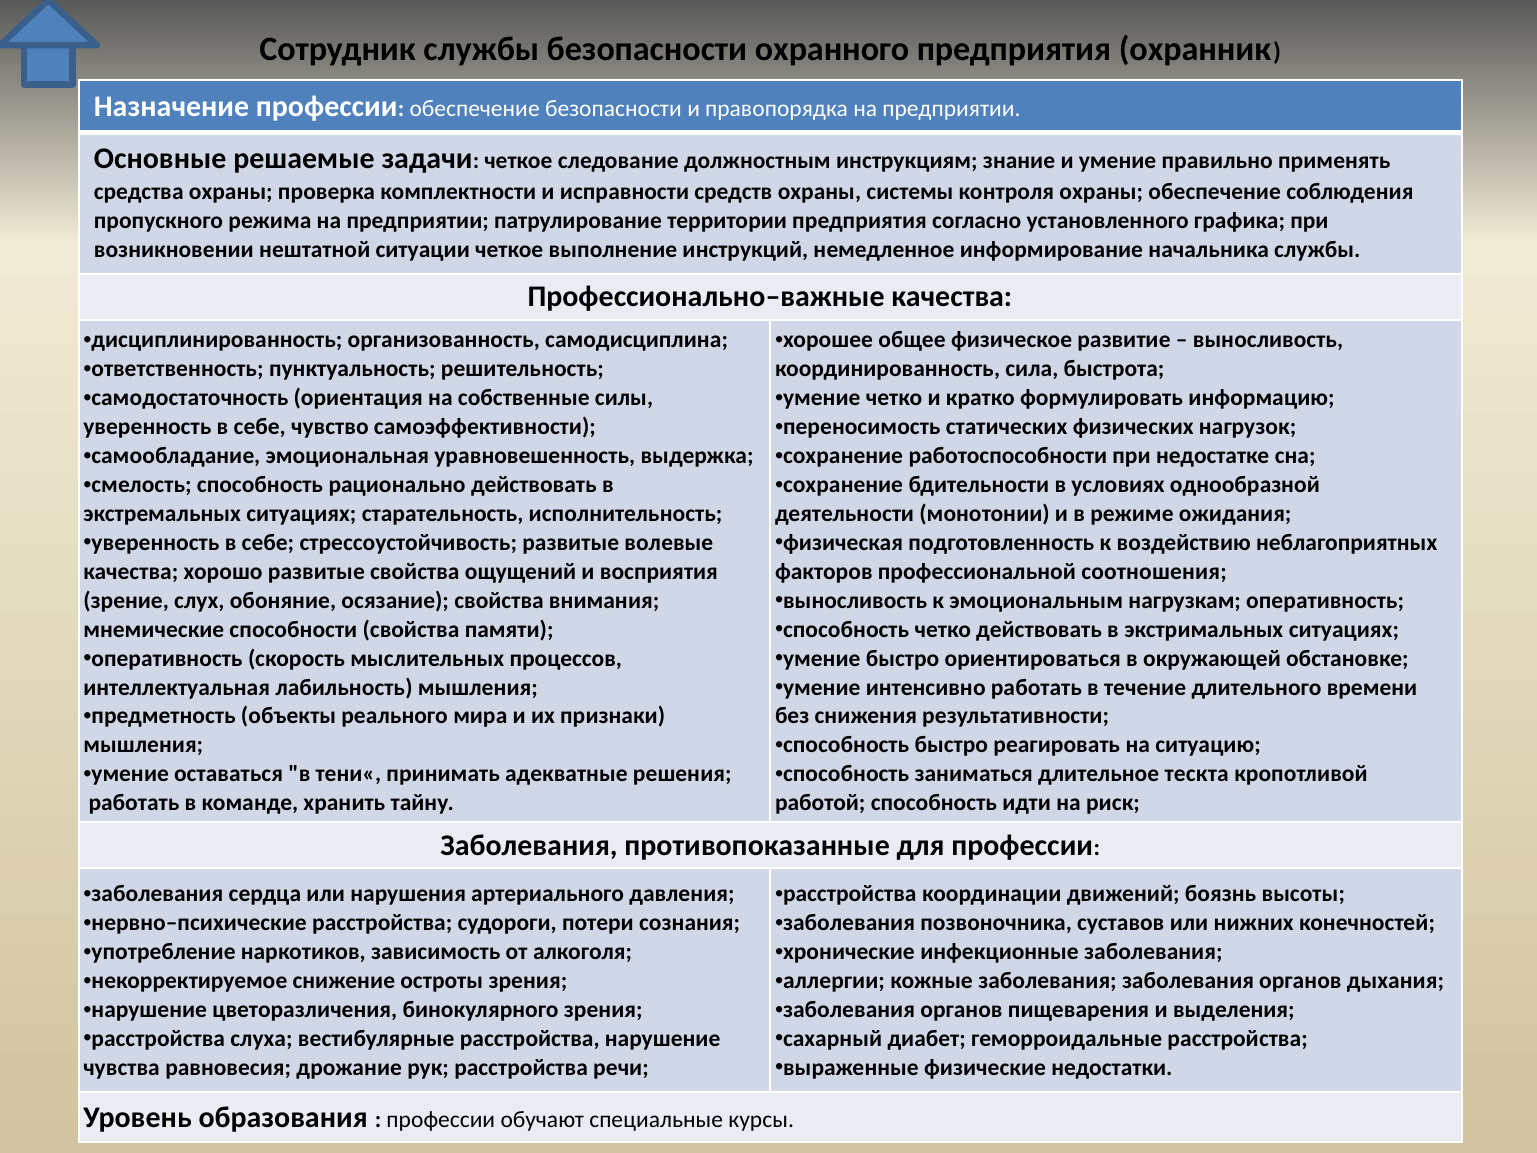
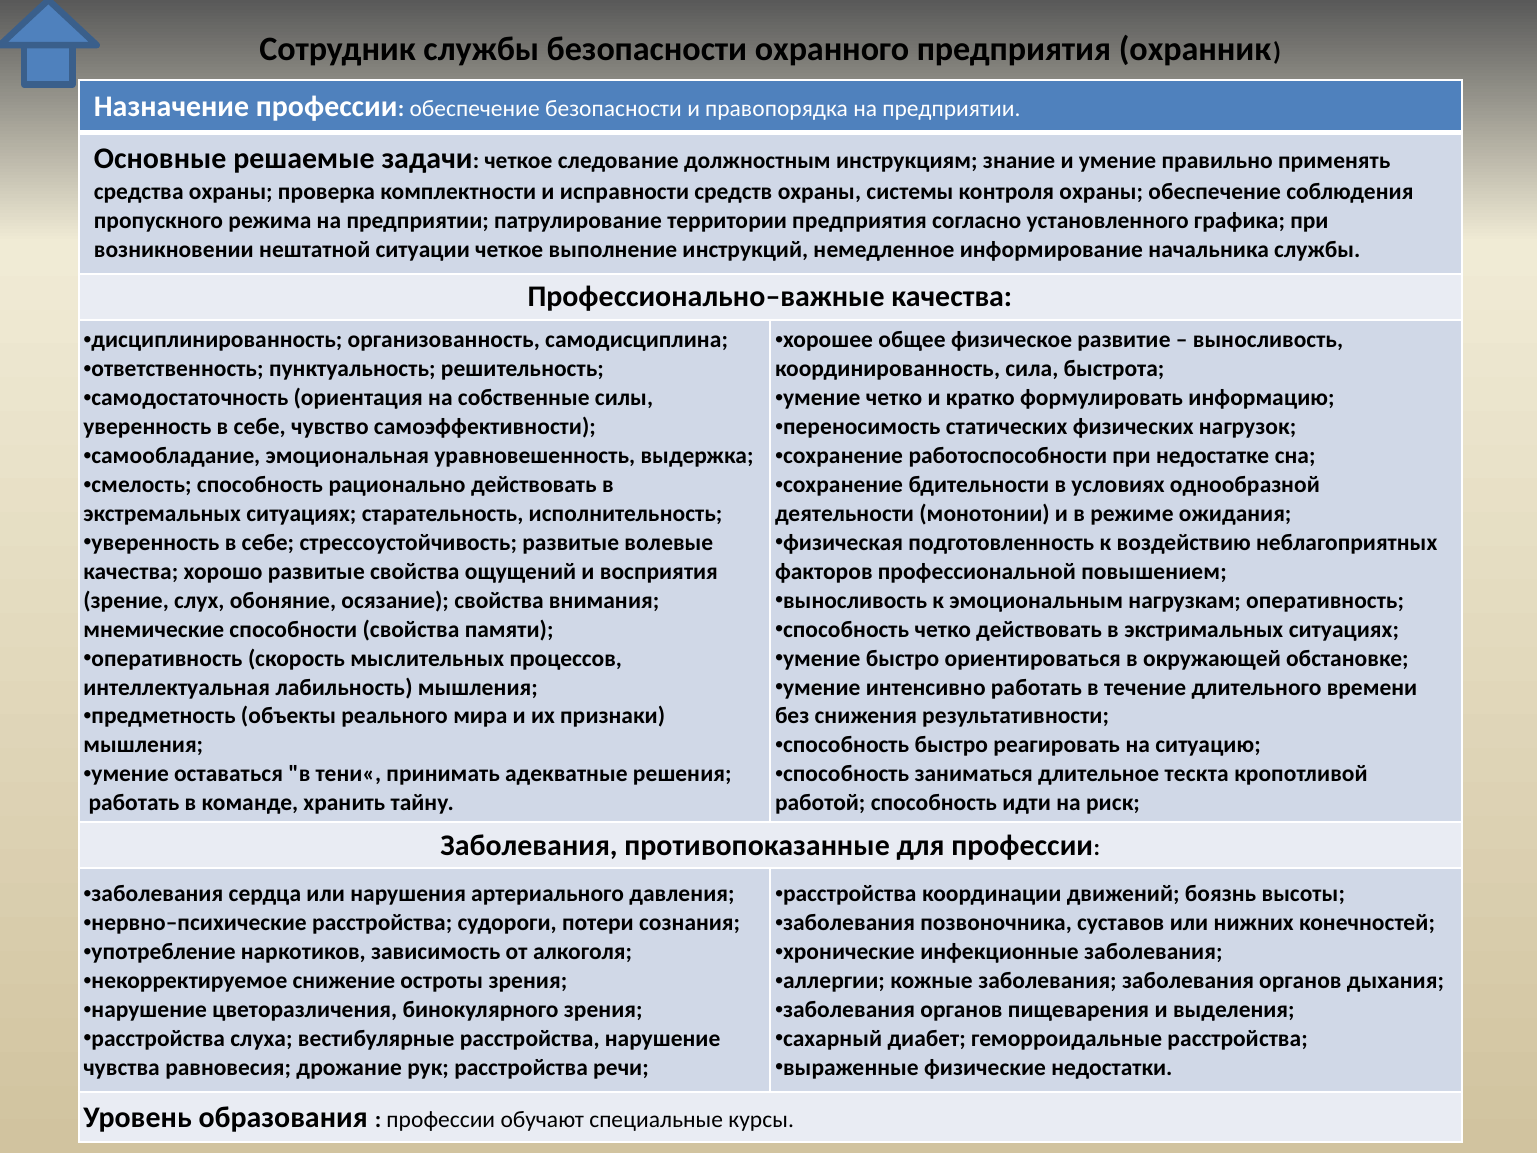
соотношения: соотношения -> повышением
